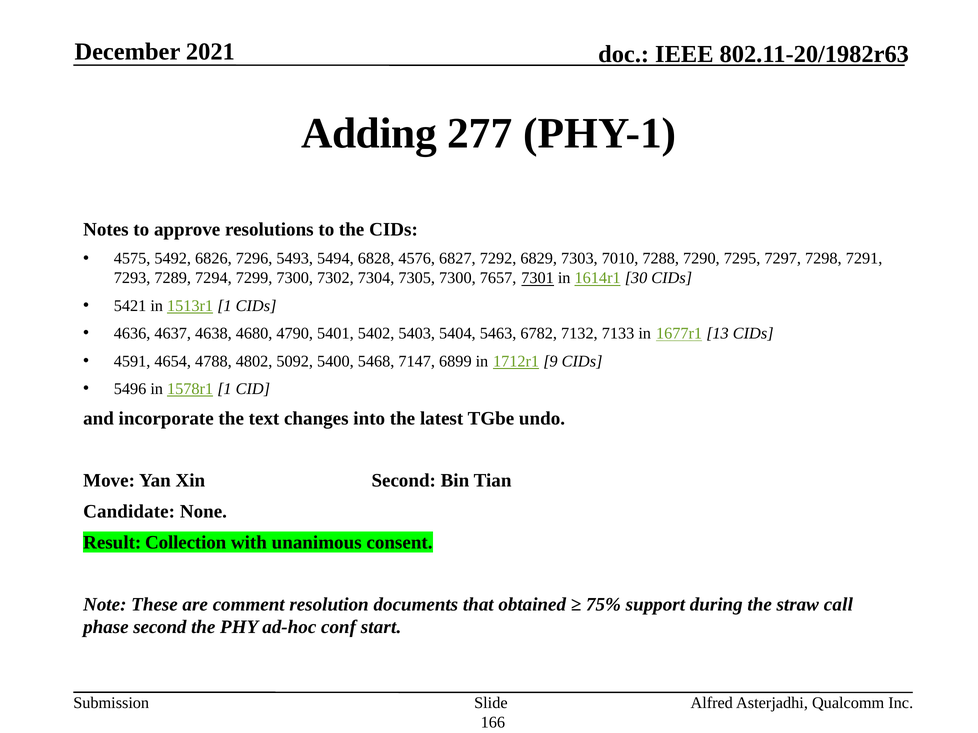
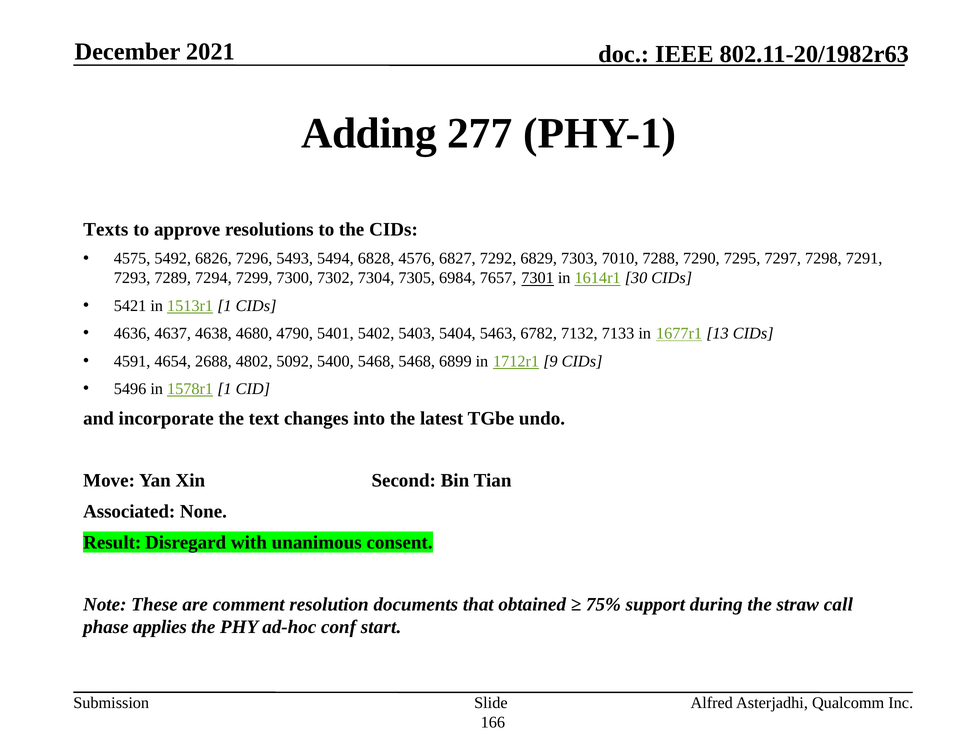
Notes: Notes -> Texts
7305 7300: 7300 -> 6984
4788: 4788 -> 2688
5468 7147: 7147 -> 5468
Candidate: Candidate -> Associated
Collection: Collection -> Disregard
phase second: second -> applies
